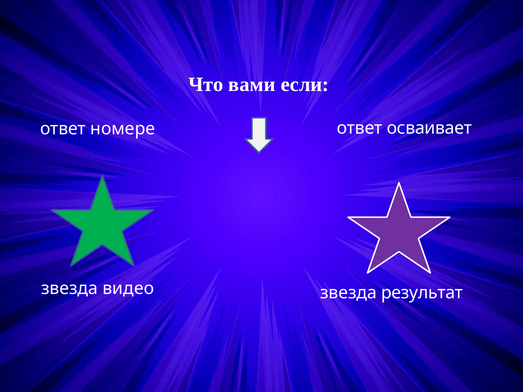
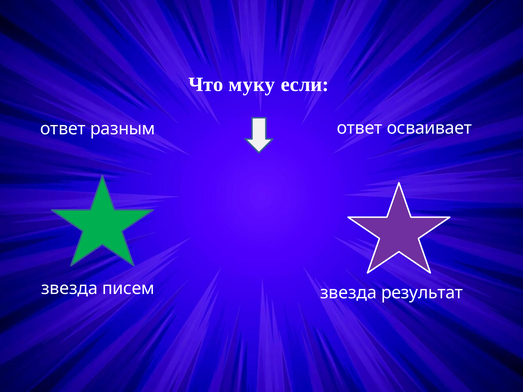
вами: вами -> муку
номере: номере -> разным
видео: видео -> писем
